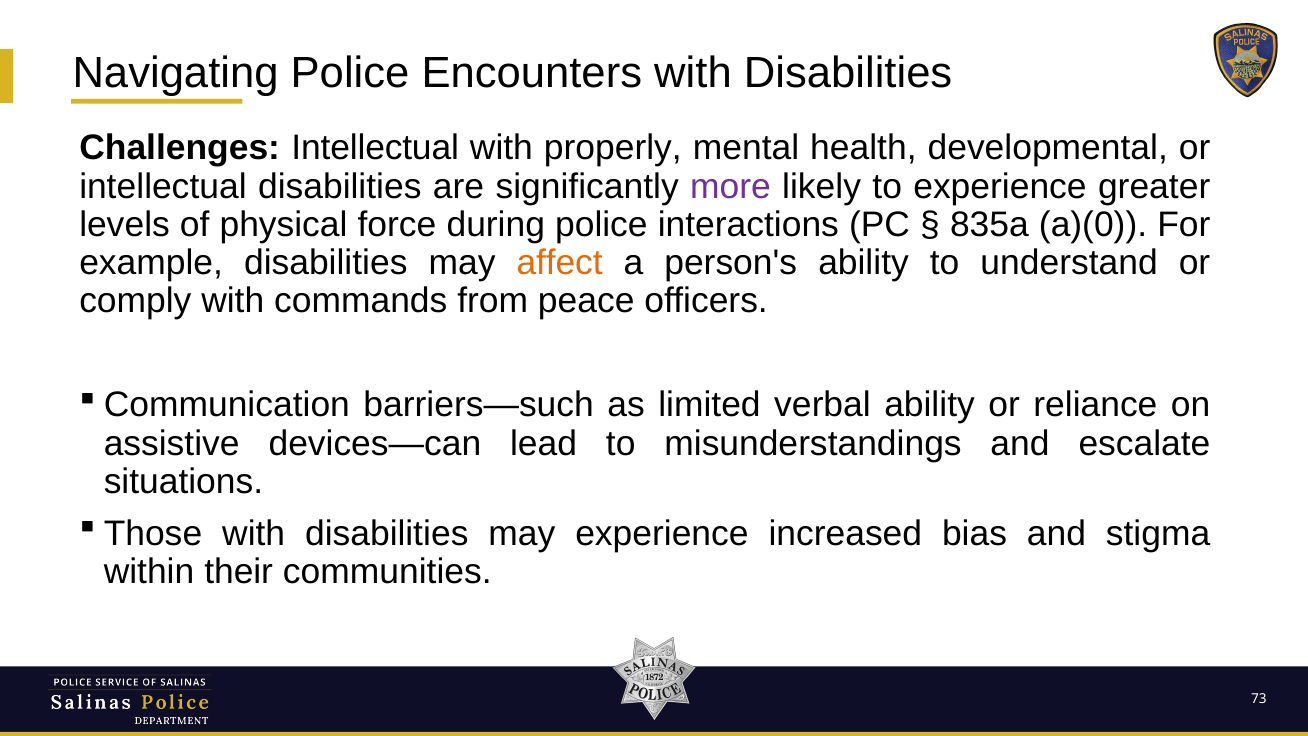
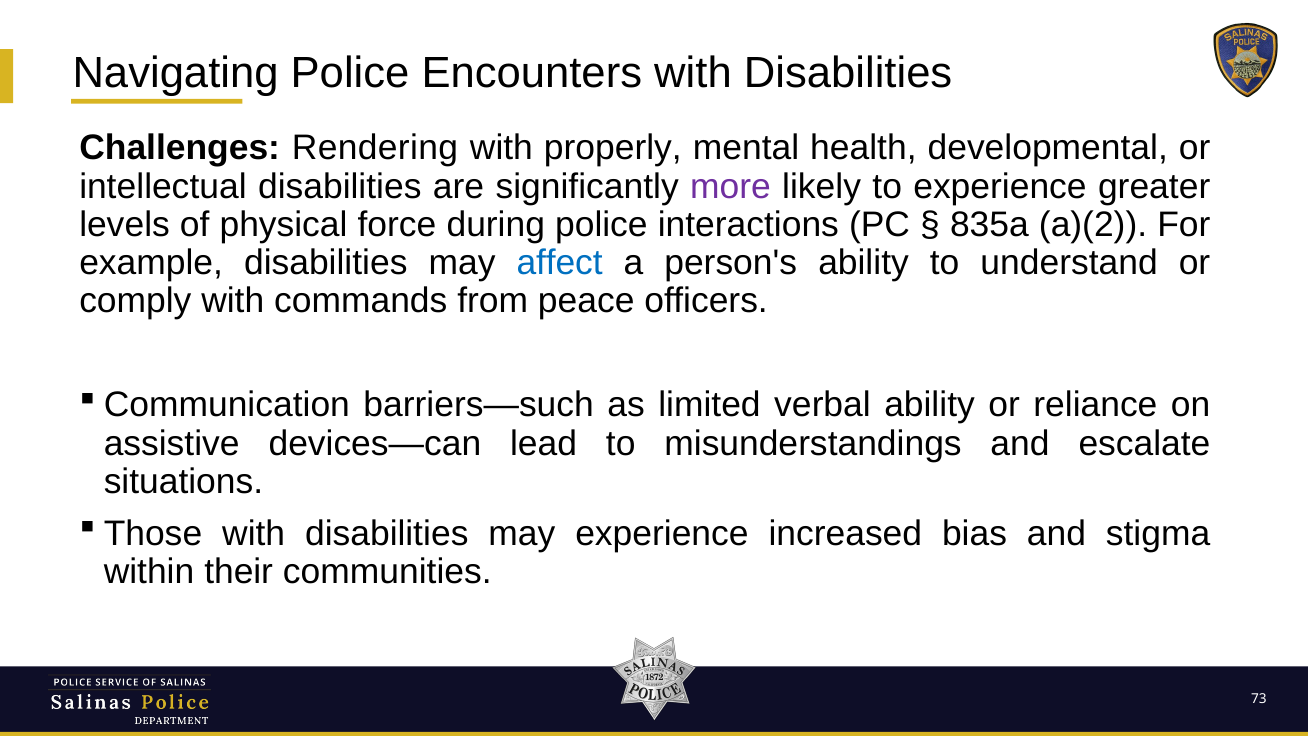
Challenges Intellectual: Intellectual -> Rendering
a)(0: a)(0 -> a)(2
affect colour: orange -> blue
